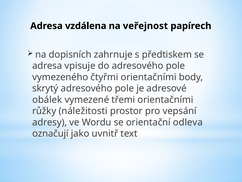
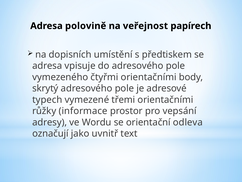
vzdálena: vzdálena -> polovině
zahrnuje: zahrnuje -> umístění
obálek: obálek -> typech
náležitosti: náležitosti -> informace
